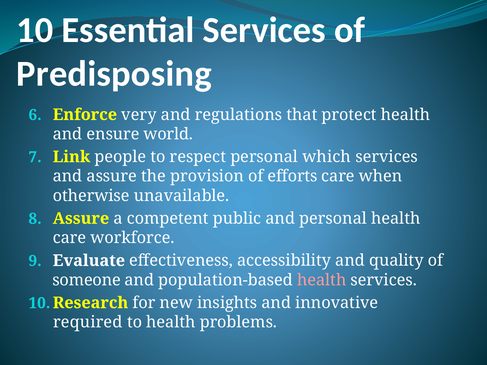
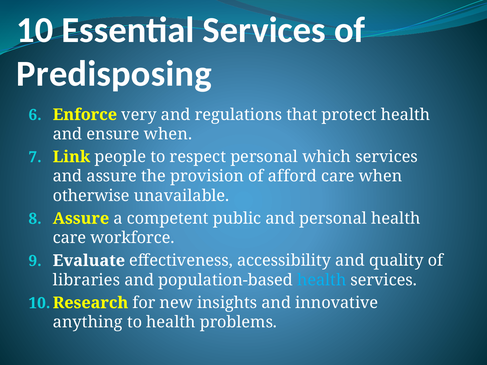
ensure world: world -> when
efforts: efforts -> afford
someone: someone -> libraries
health at (322, 280) colour: pink -> light blue
required: required -> anything
